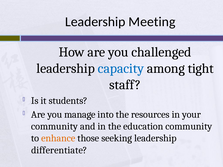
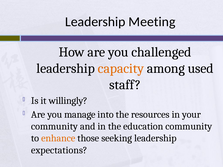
capacity colour: blue -> orange
tight: tight -> used
students: students -> willingly
differentiate: differentiate -> expectations
